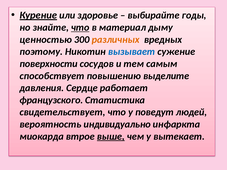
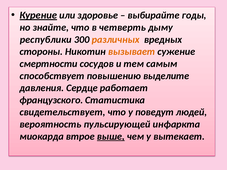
что at (80, 27) underline: present -> none
материал: материал -> четверть
ценностью: ценностью -> республики
поэтому: поэтому -> стороны
вызывает colour: blue -> orange
поверхности: поверхности -> смертности
индивидуально: индивидуально -> пульсирующей
